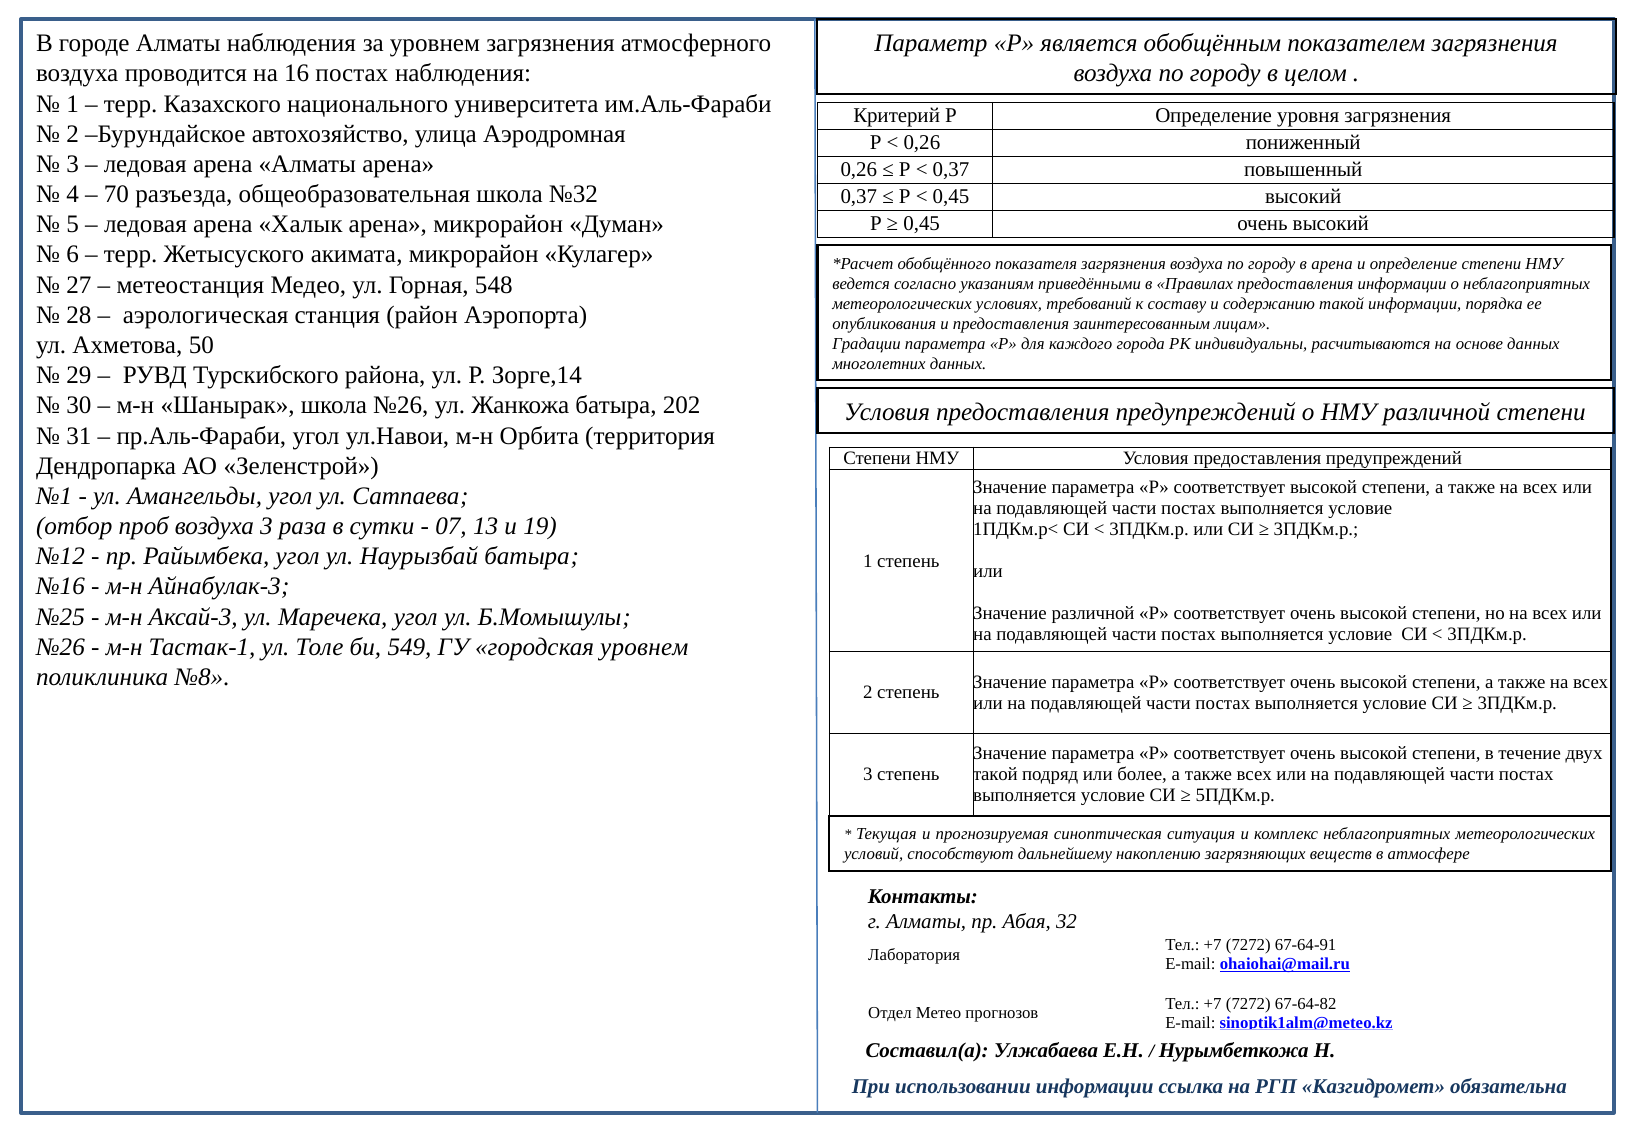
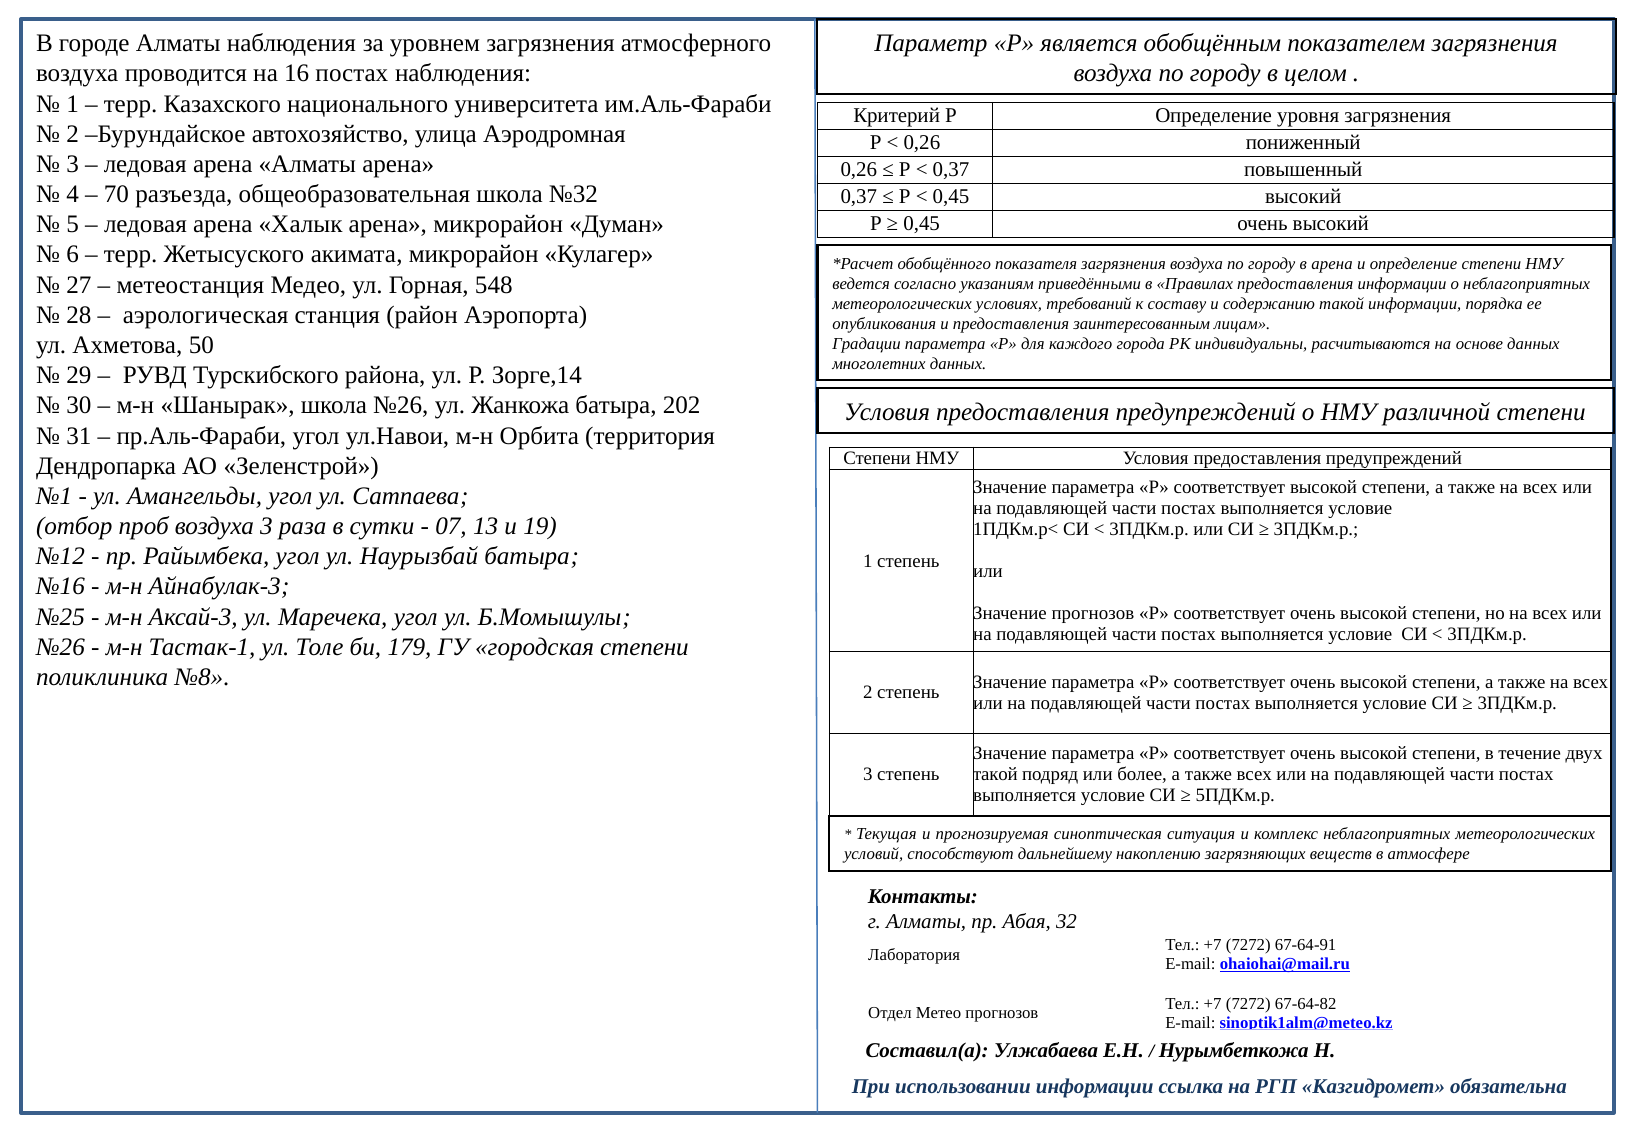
Значение различной: различной -> прогнозов
549: 549 -> 179
городская уровнем: уровнем -> степени
